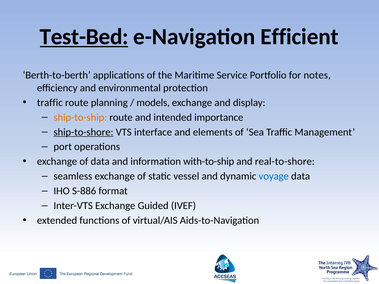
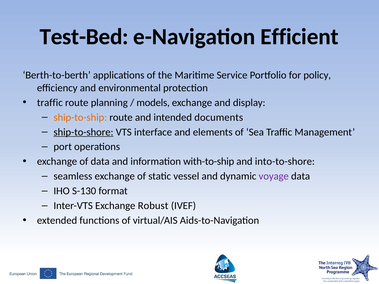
Test-Bed underline: present -> none
notes: notes -> policy
importance: importance -> documents
real-to-shore: real-to-shore -> into-to-shore
voyage colour: blue -> purple
S-886: S-886 -> S-130
Guided: Guided -> Robust
